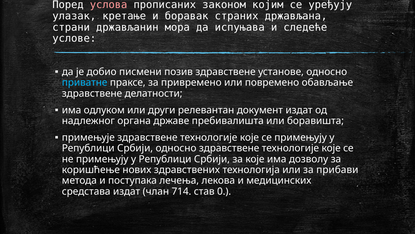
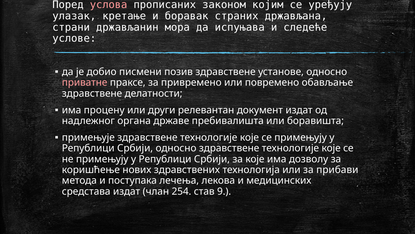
приватне colour: light blue -> pink
одлуком: одлуком -> процену
714: 714 -> 254
0: 0 -> 9
